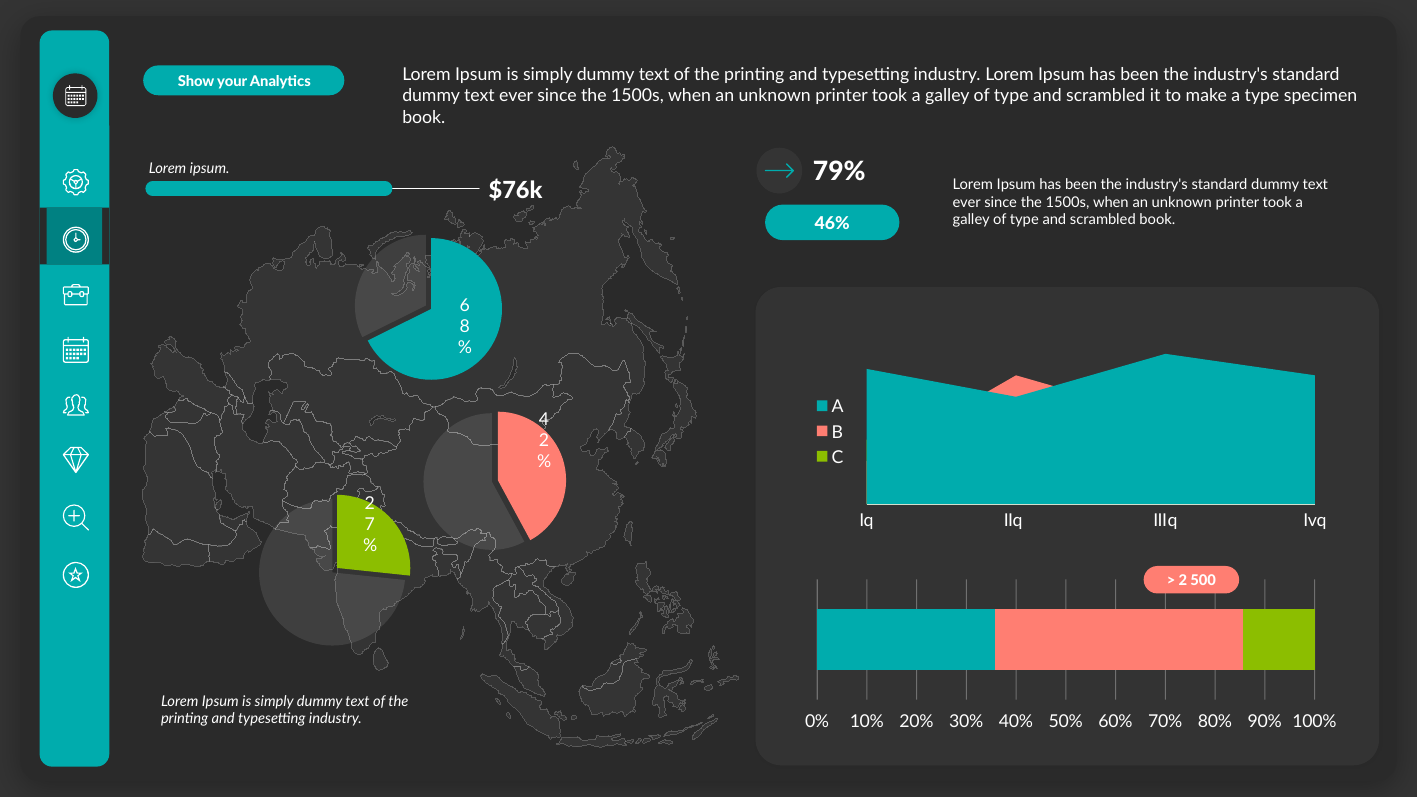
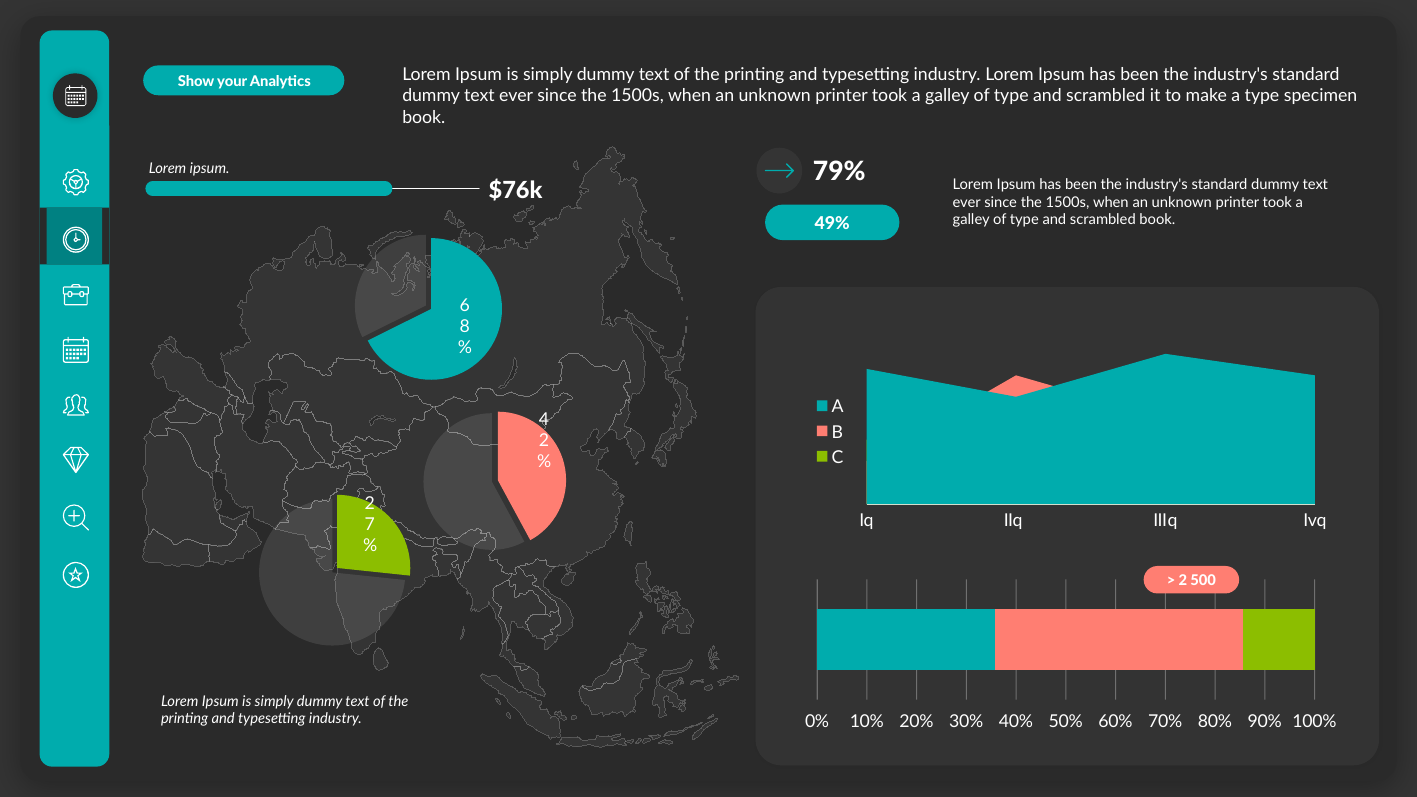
46%: 46% -> 49%
